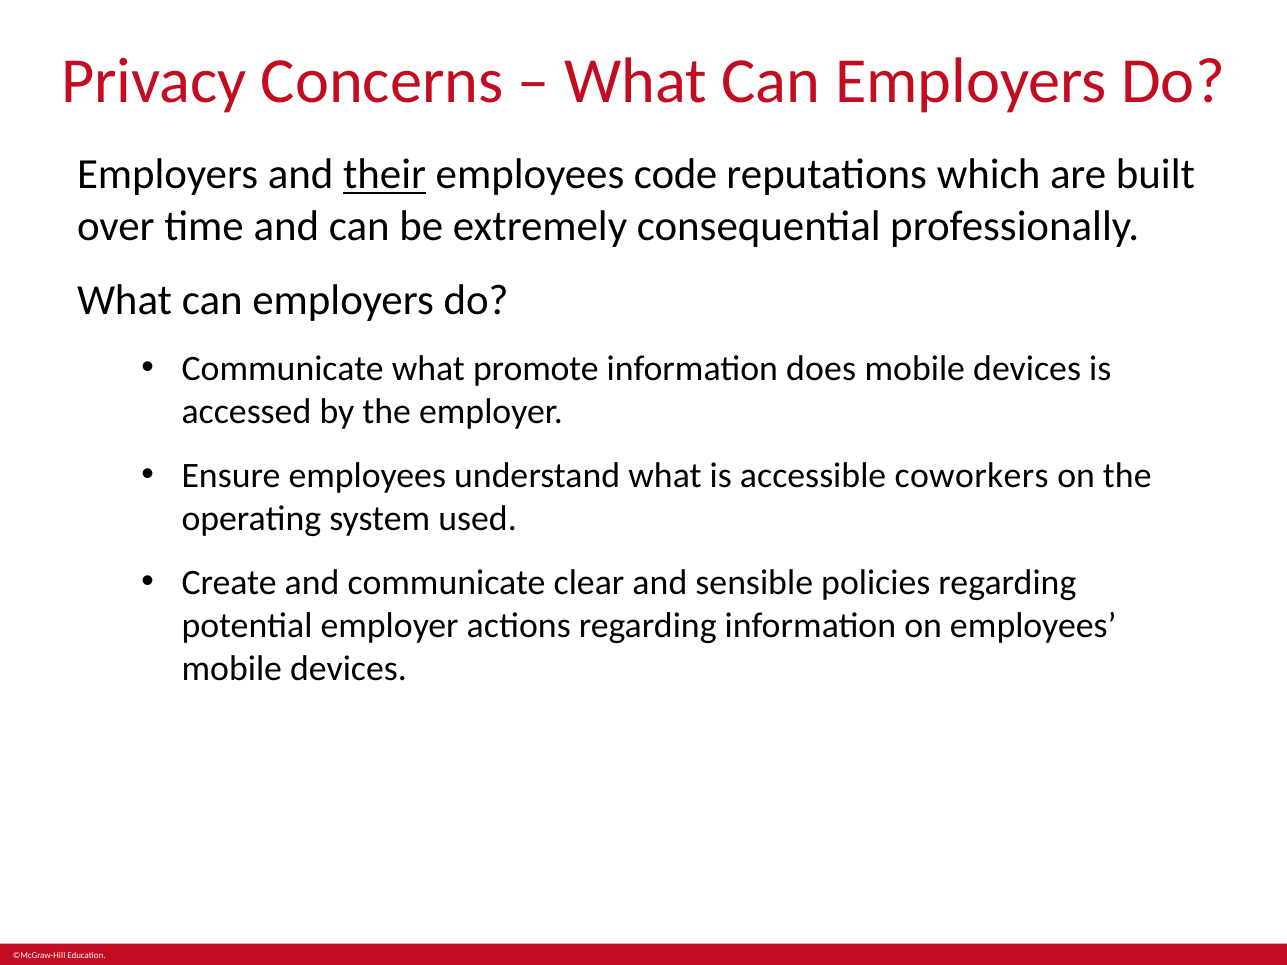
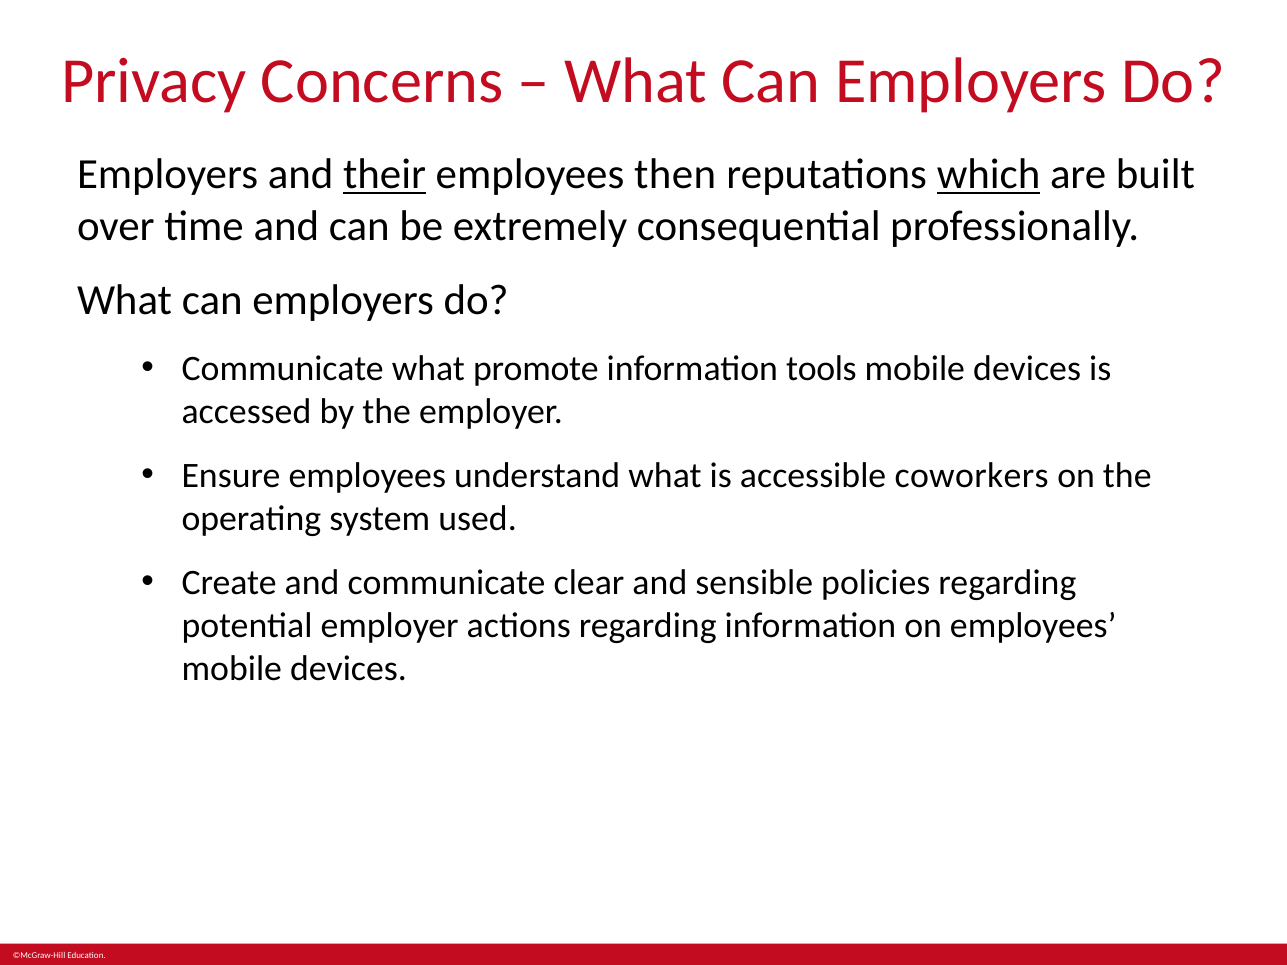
code: code -> then
which underline: none -> present
does: does -> tools
